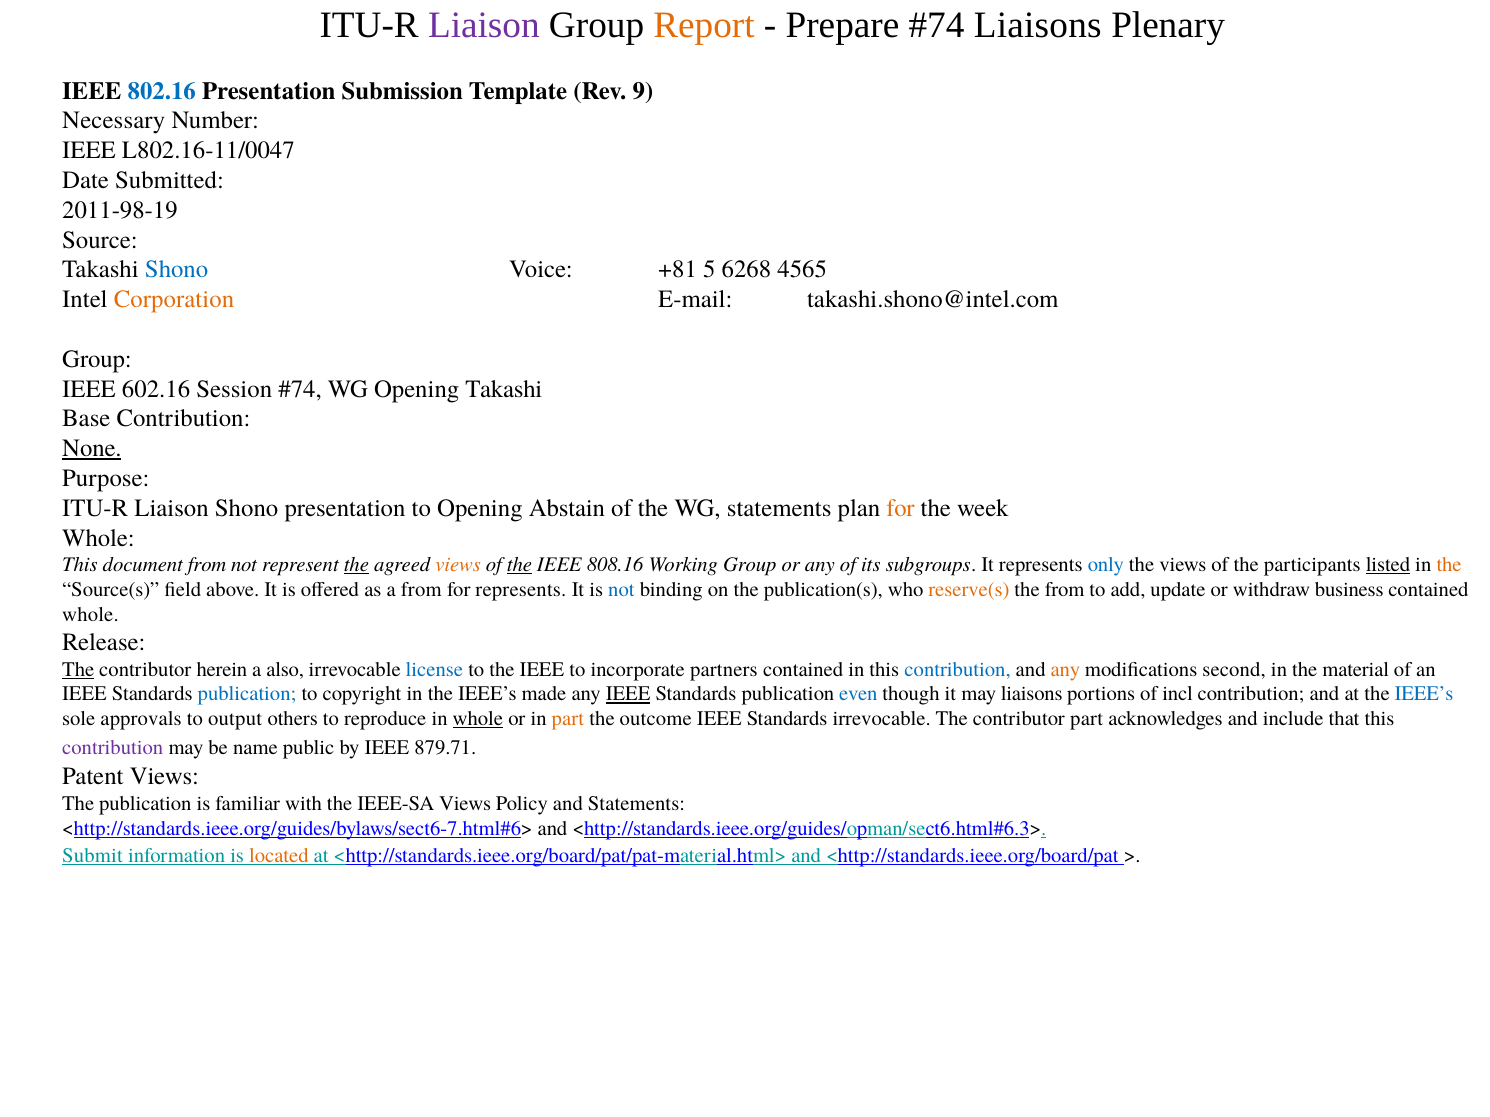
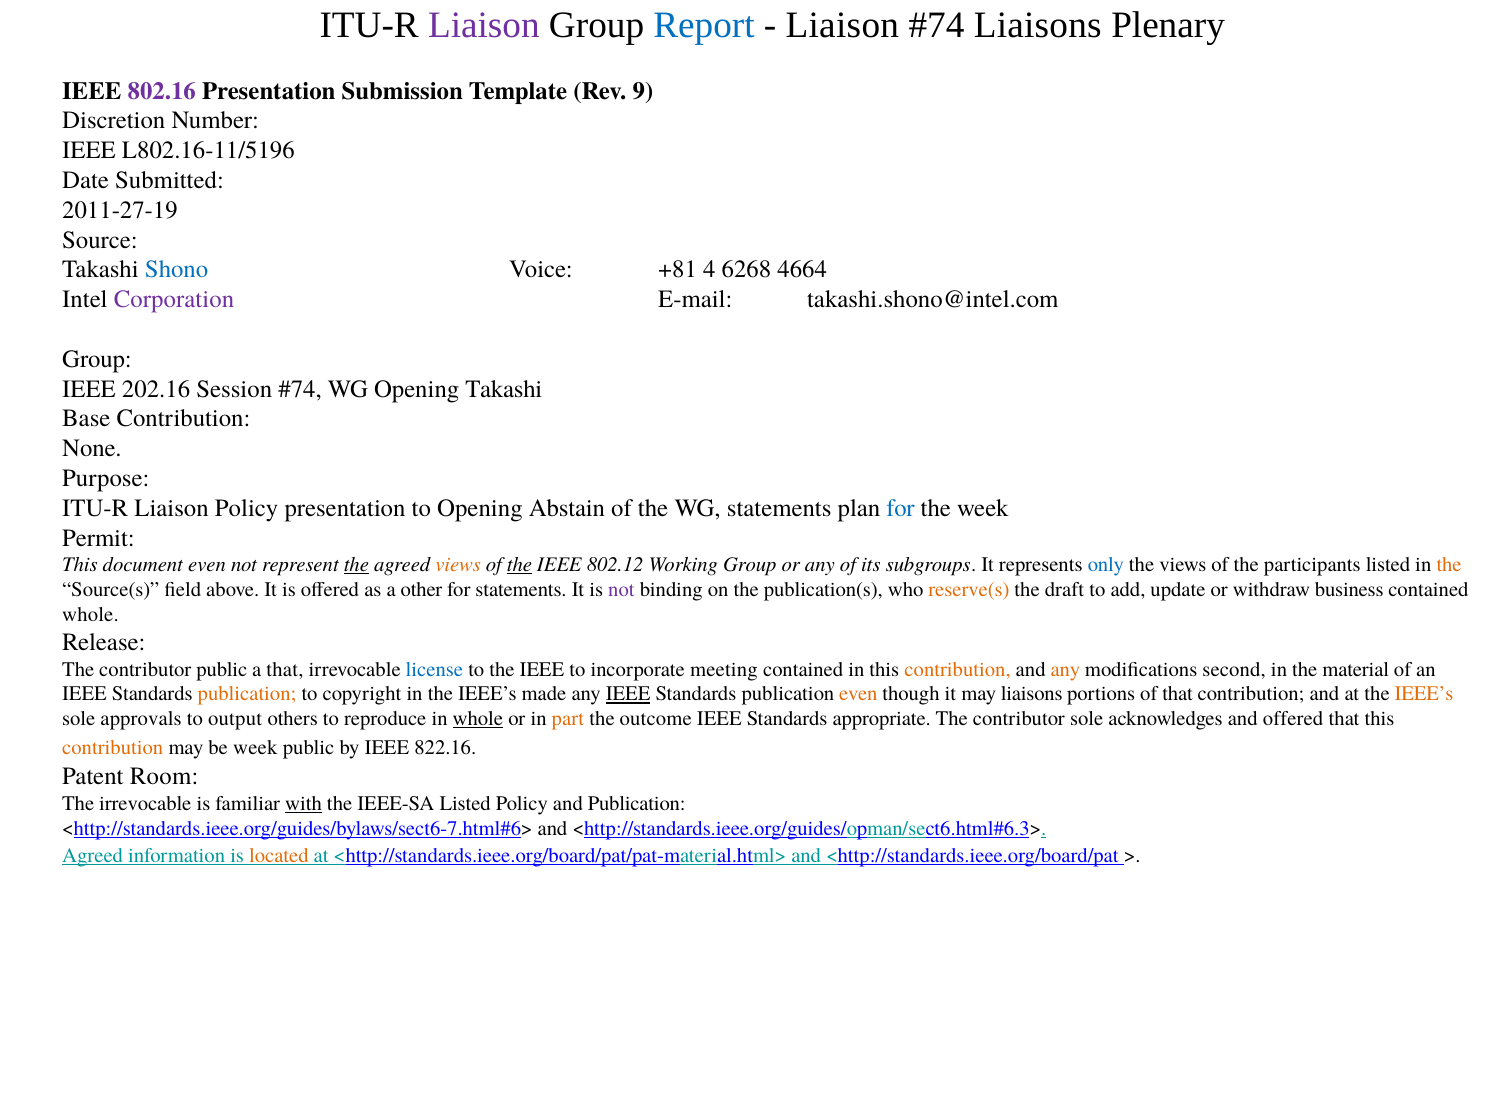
Report colour: orange -> blue
Prepare at (842, 25): Prepare -> Liaison
802.16 colour: blue -> purple
Necessary: Necessary -> Discretion
L802.16-11/0047: L802.16-11/0047 -> L802.16-11/5196
2011-98-19: 2011-98-19 -> 2011-27-19
5: 5 -> 4
4565: 4565 -> 4664
Corporation colour: orange -> purple
602.16: 602.16 -> 202.16
None underline: present -> none
Liaison Shono: Shono -> Policy
for at (901, 508) colour: orange -> blue
Whole at (98, 538): Whole -> Permit
document from: from -> even
808.16: 808.16 -> 802.12
listed at (1388, 565) underline: present -> none
a from: from -> other
for represents: represents -> statements
not at (621, 590) colour: blue -> purple
the from: from -> draft
The at (78, 670) underline: present -> none
contributor herein: herein -> public
a also: also -> that
partners: partners -> meeting
contribution at (958, 670) colour: blue -> orange
publication at (247, 694) colour: blue -> orange
even at (858, 694) colour: blue -> orange
of incl: incl -> that
IEEE’s at (1424, 694) colour: blue -> orange
Standards irrevocable: irrevocable -> appropriate
contributor part: part -> sole
and include: include -> offered
contribution at (113, 748) colour: purple -> orange
be name: name -> week
879.71: 879.71 -> 822.16
Patent Views: Views -> Room
The publication: publication -> irrevocable
with underline: none -> present
IEEE-SA Views: Views -> Listed
and Statements: Statements -> Publication
Submit at (93, 856): Submit -> Agreed
